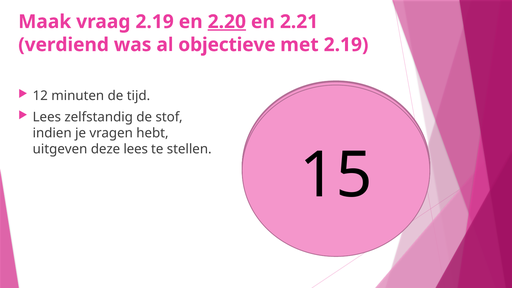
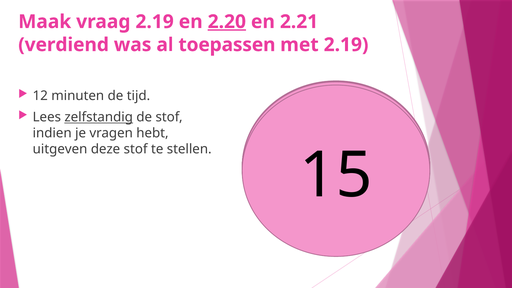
objectieve: objectieve -> toepassen
zelfstandig underline: none -> present
deze lees: lees -> stof
